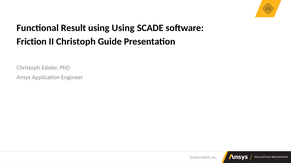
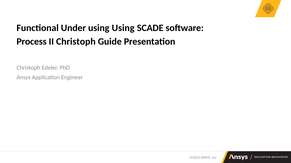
Result: Result -> Under
Friction: Friction -> Process
